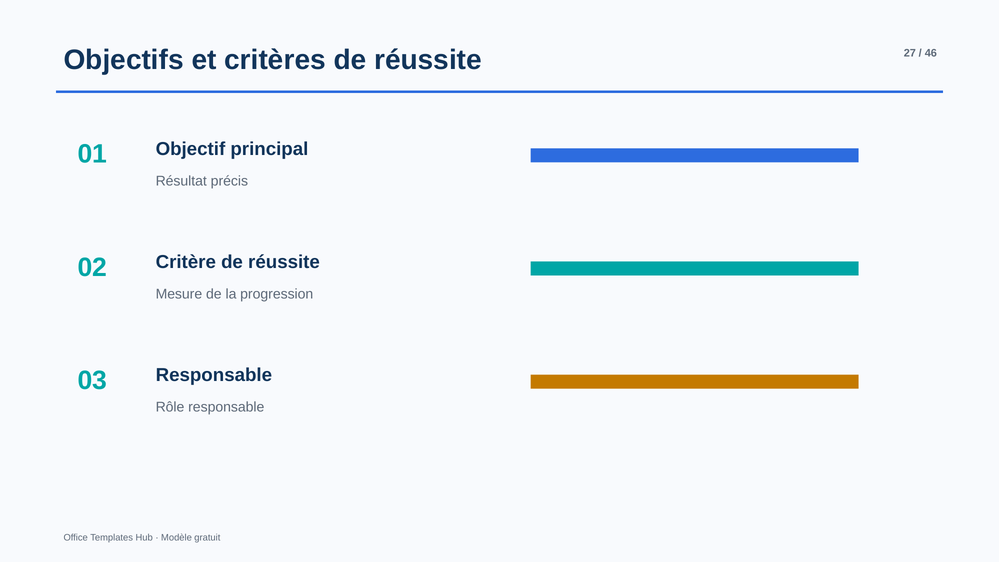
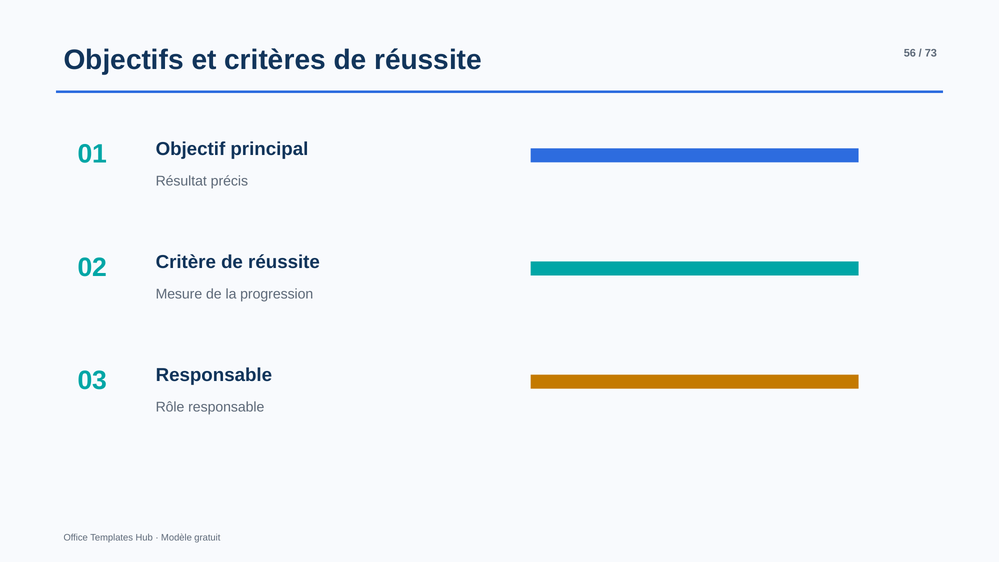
27: 27 -> 56
46: 46 -> 73
